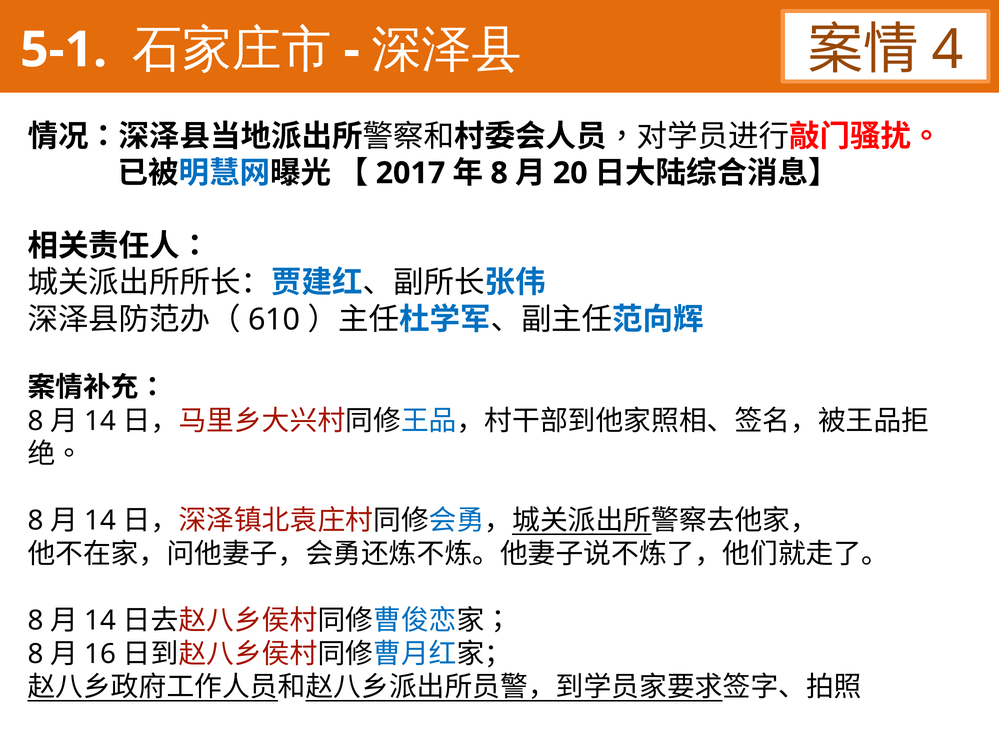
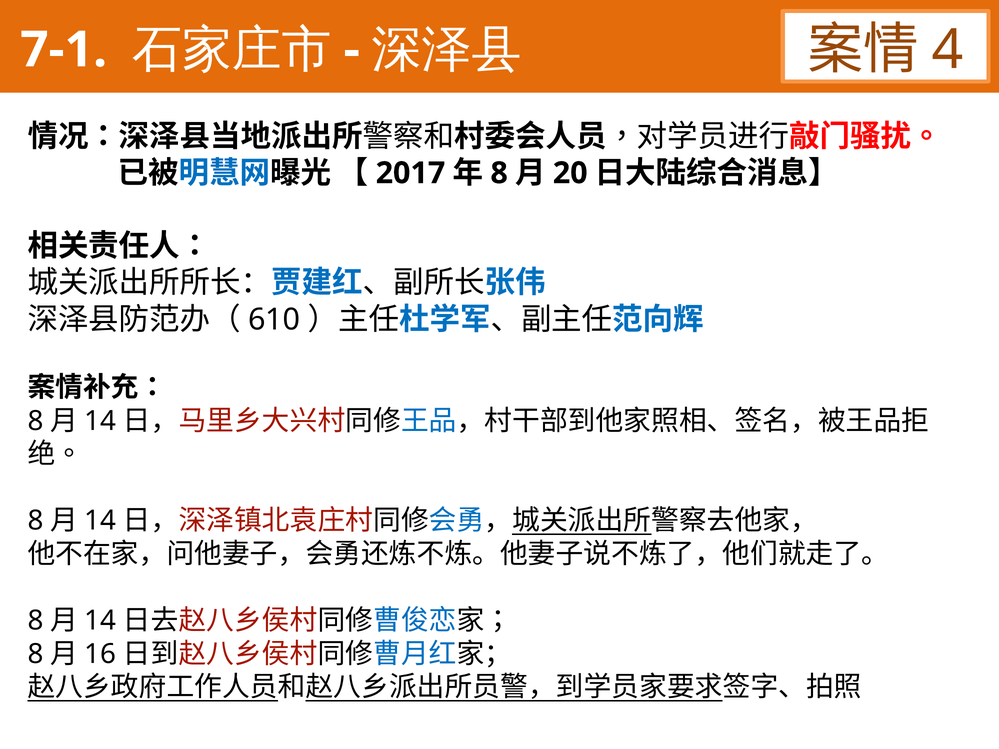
5-1: 5-1 -> 7-1
